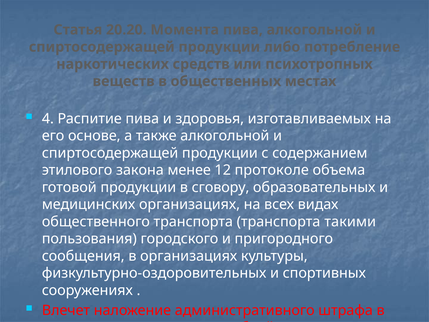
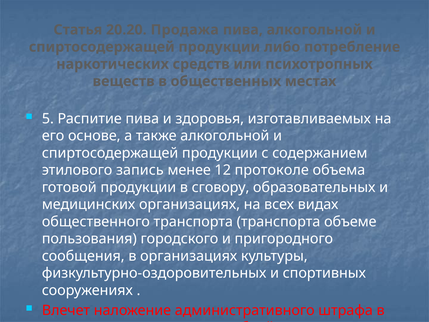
Момента: Момента -> Продажа
4: 4 -> 5
закона: закона -> запись
такими: такими -> объеме
